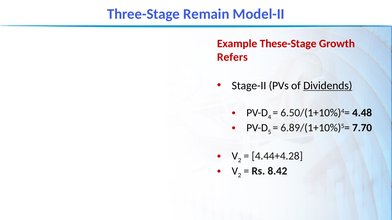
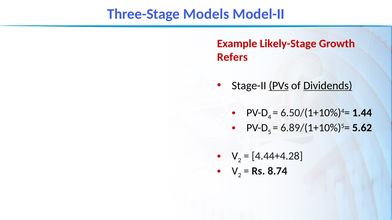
Remain: Remain -> Models
These-Stage: These-Stage -> Likely-Stage
PVs underline: none -> present
4.48: 4.48 -> 1.44
7.70: 7.70 -> 5.62
8.42: 8.42 -> 8.74
